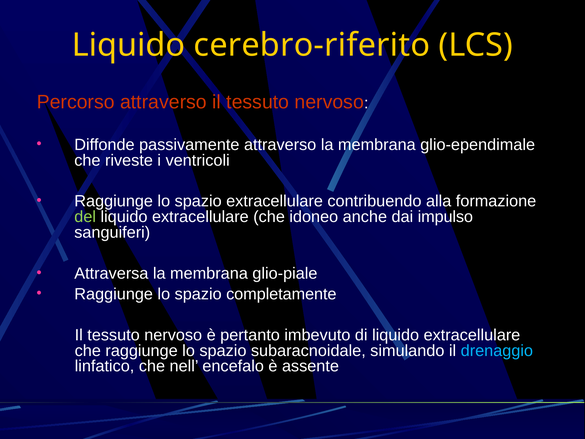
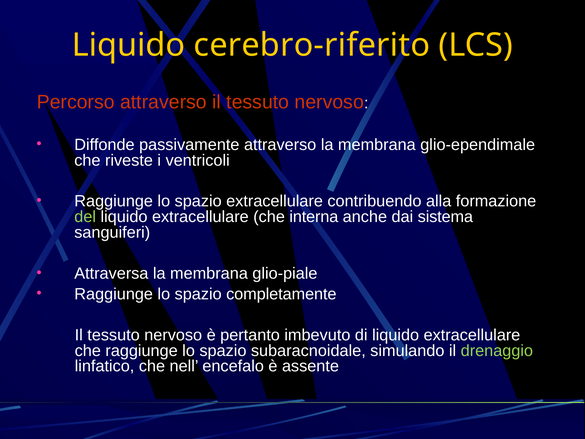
idoneo: idoneo -> interna
impulso: impulso -> sistema
drenaggio colour: light blue -> light green
